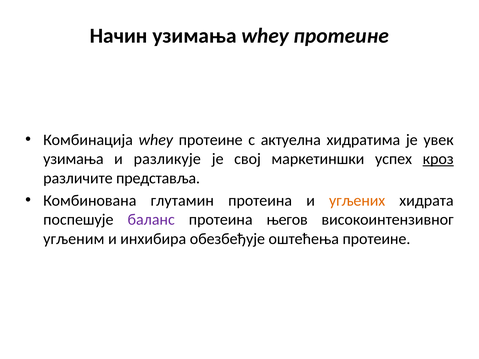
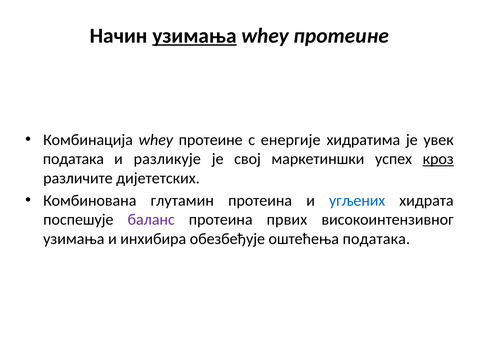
узимања at (194, 36) underline: none -> present
актуелна: актуелна -> енергије
узимања at (73, 159): узимања -> података
представља: представља -> дијететских
угљених colour: orange -> blue
његов: његов -> првих
угљеним at (74, 239): угљеним -> узимања
оштећења протеине: протеине -> података
